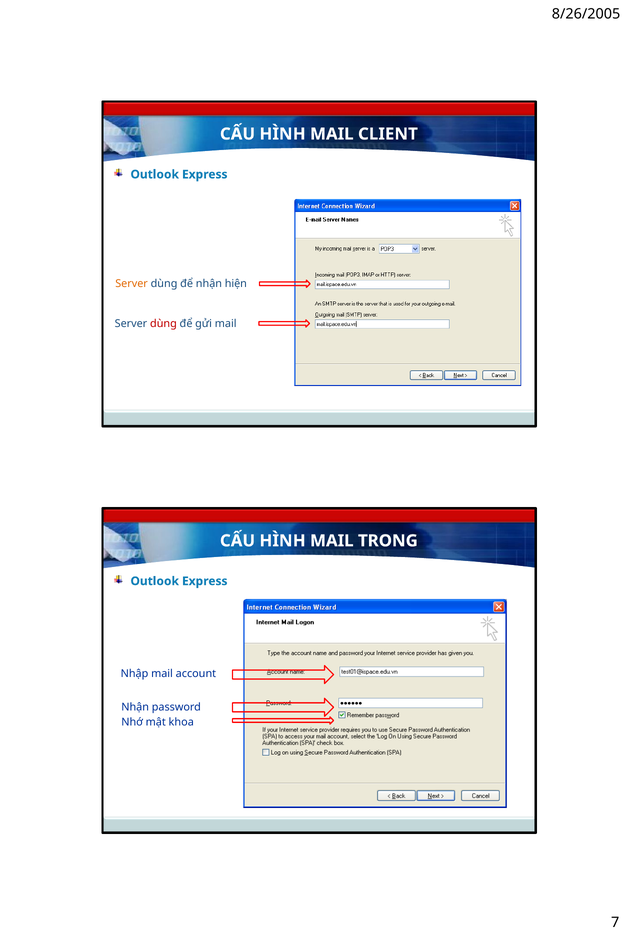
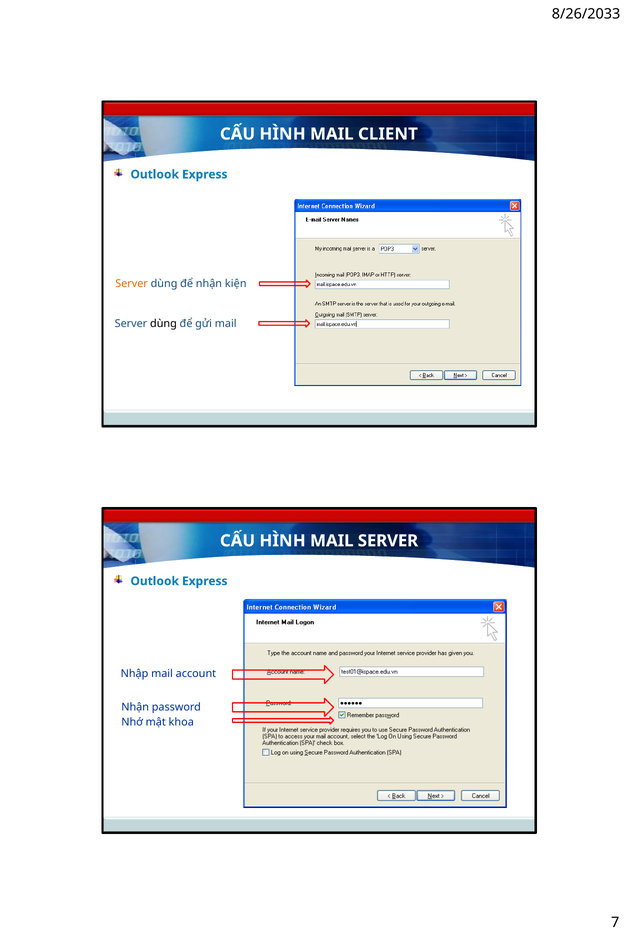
8/26/2005: 8/26/2005 -> 8/26/2033
hiện: hiện -> kiện
dùng at (163, 324) colour: red -> black
MAIL TRONG: TRONG -> SERVER
